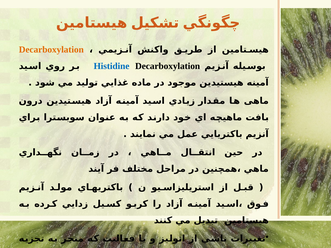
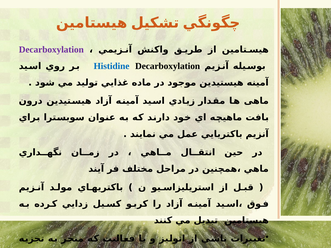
Decarboxylation at (51, 50) colour: orange -> purple
